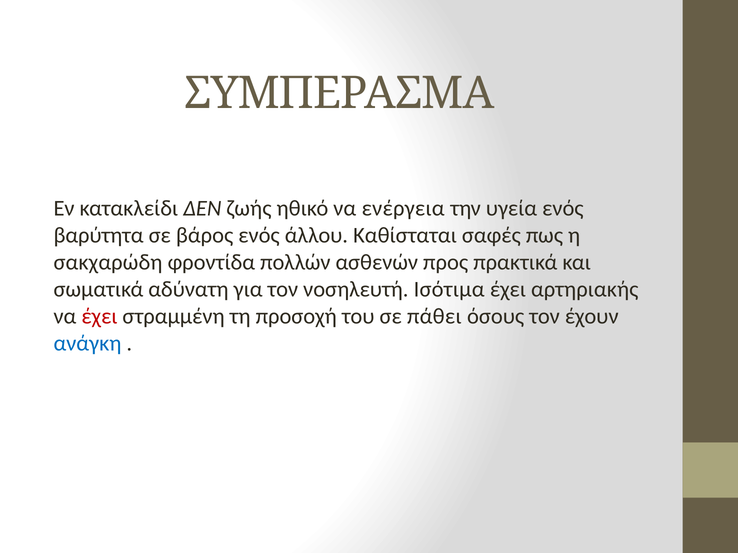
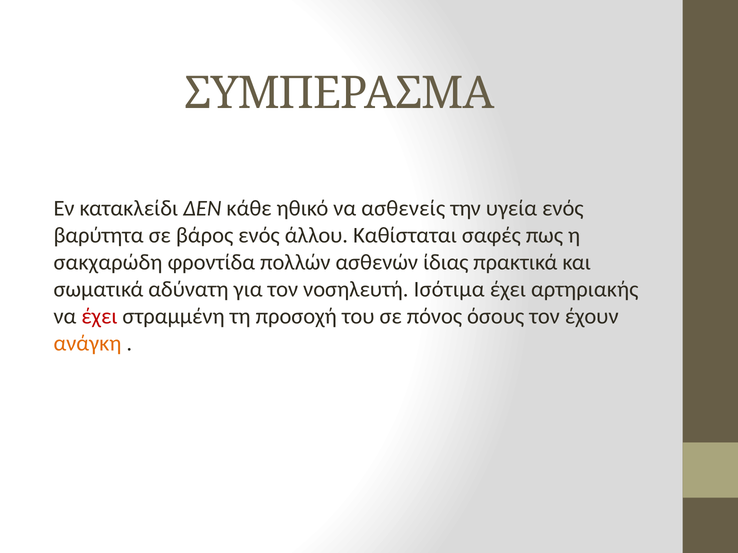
ζωής: ζωής -> κάθε
ενέργεια: ενέργεια -> ασθενείς
προς: προς -> ίδιας
πάθει: πάθει -> πόνος
ανάγκη colour: blue -> orange
